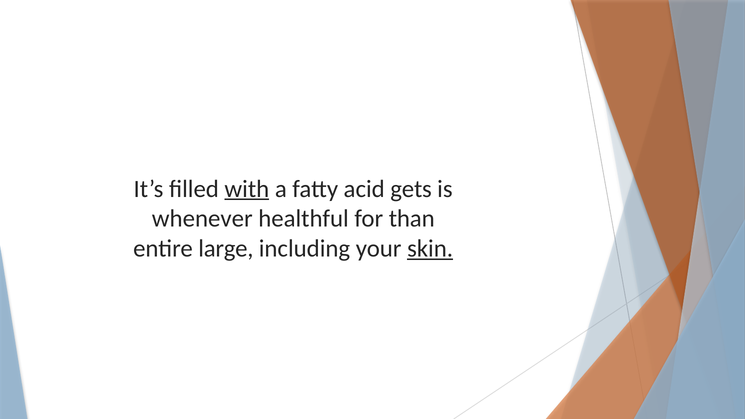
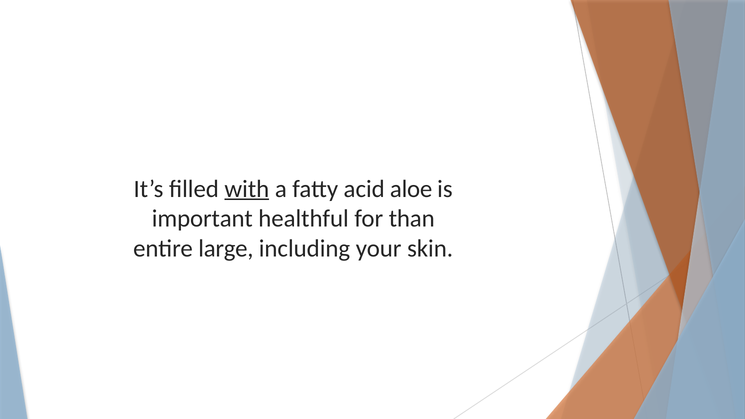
gets: gets -> aloe
whenever: whenever -> important
skin underline: present -> none
